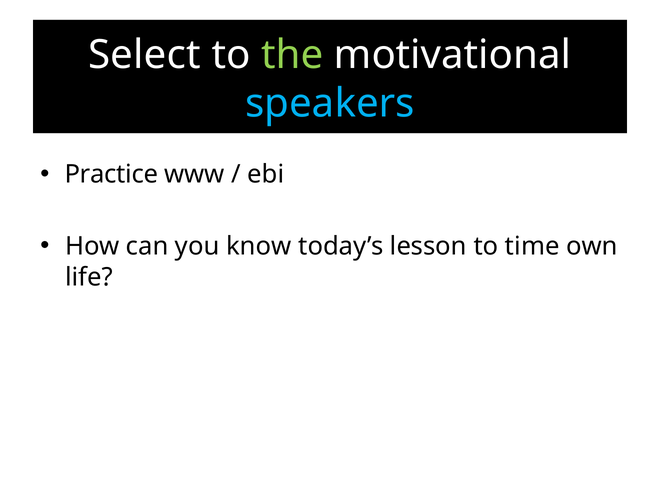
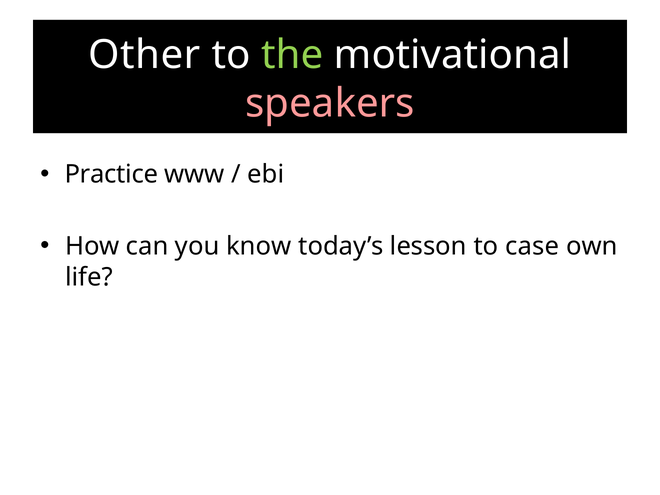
Select: Select -> Other
speakers colour: light blue -> pink
time: time -> case
